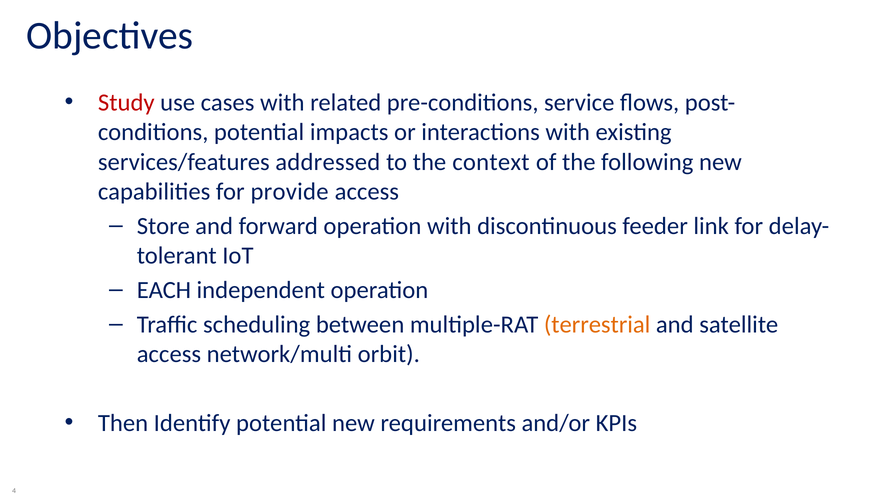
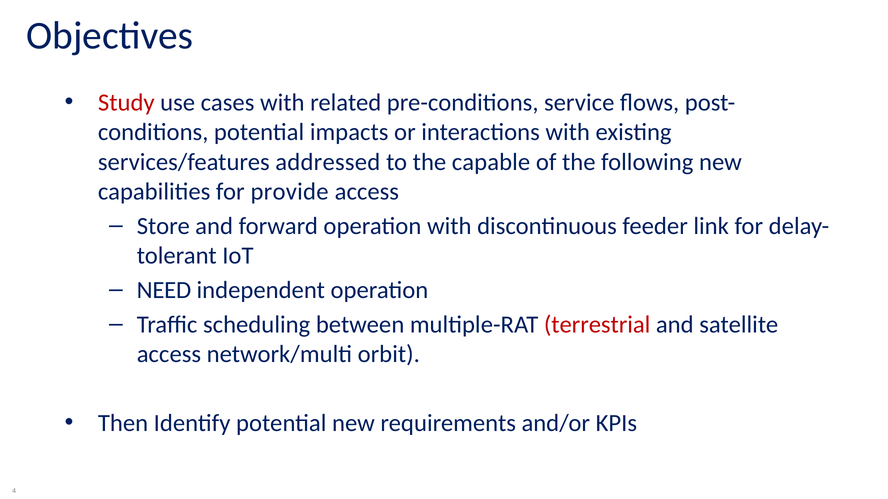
context: context -> capable
EACH: EACH -> NEED
terrestrial colour: orange -> red
